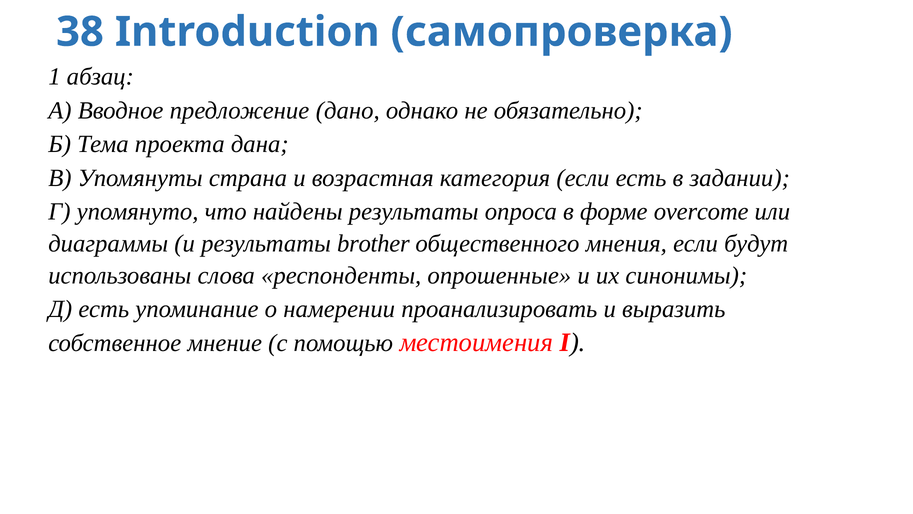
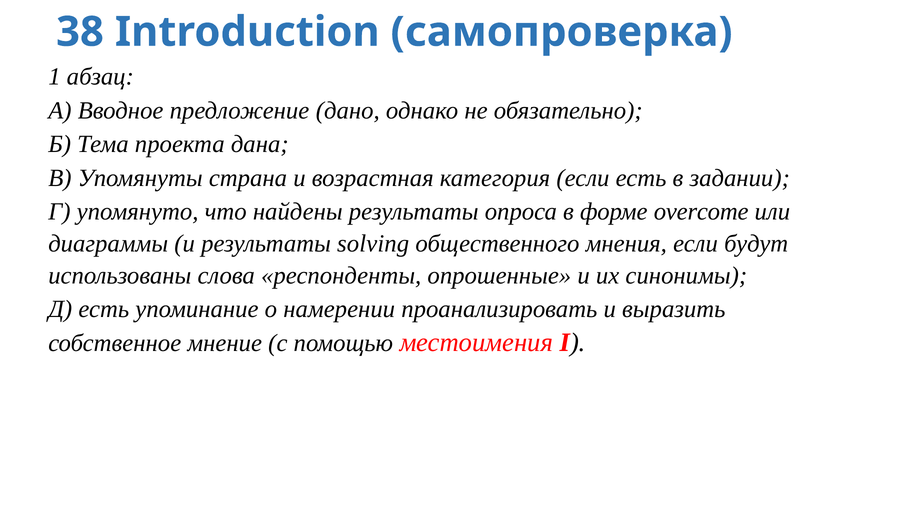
brother: brother -> solving
